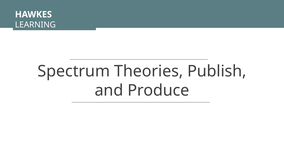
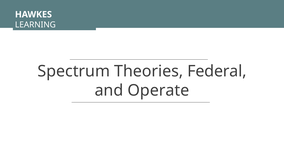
Publish: Publish -> Federal
Produce: Produce -> Operate
